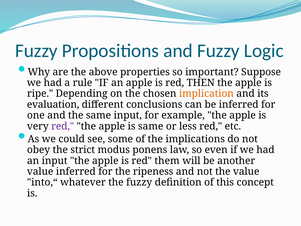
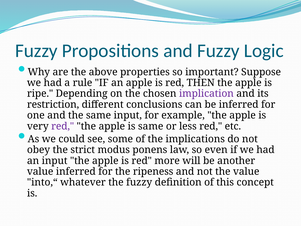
implication colour: orange -> purple
evaluation: evaluation -> restriction
them: them -> more
